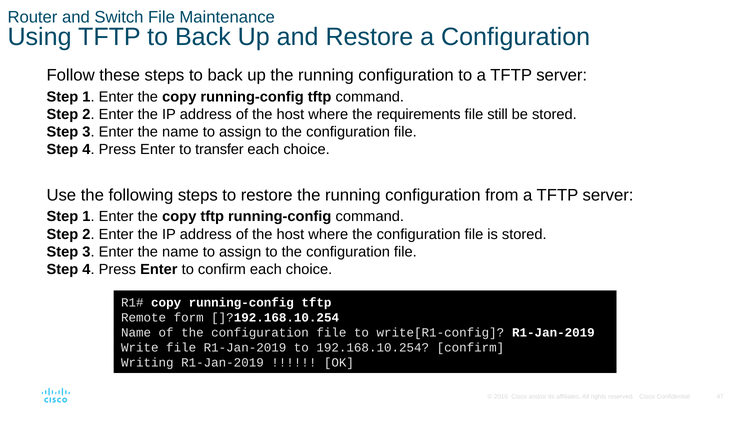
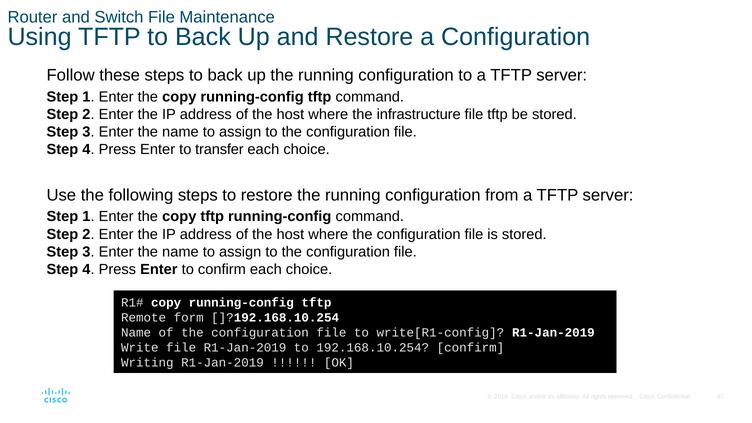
requirements: requirements -> infrastructure
file still: still -> tftp
